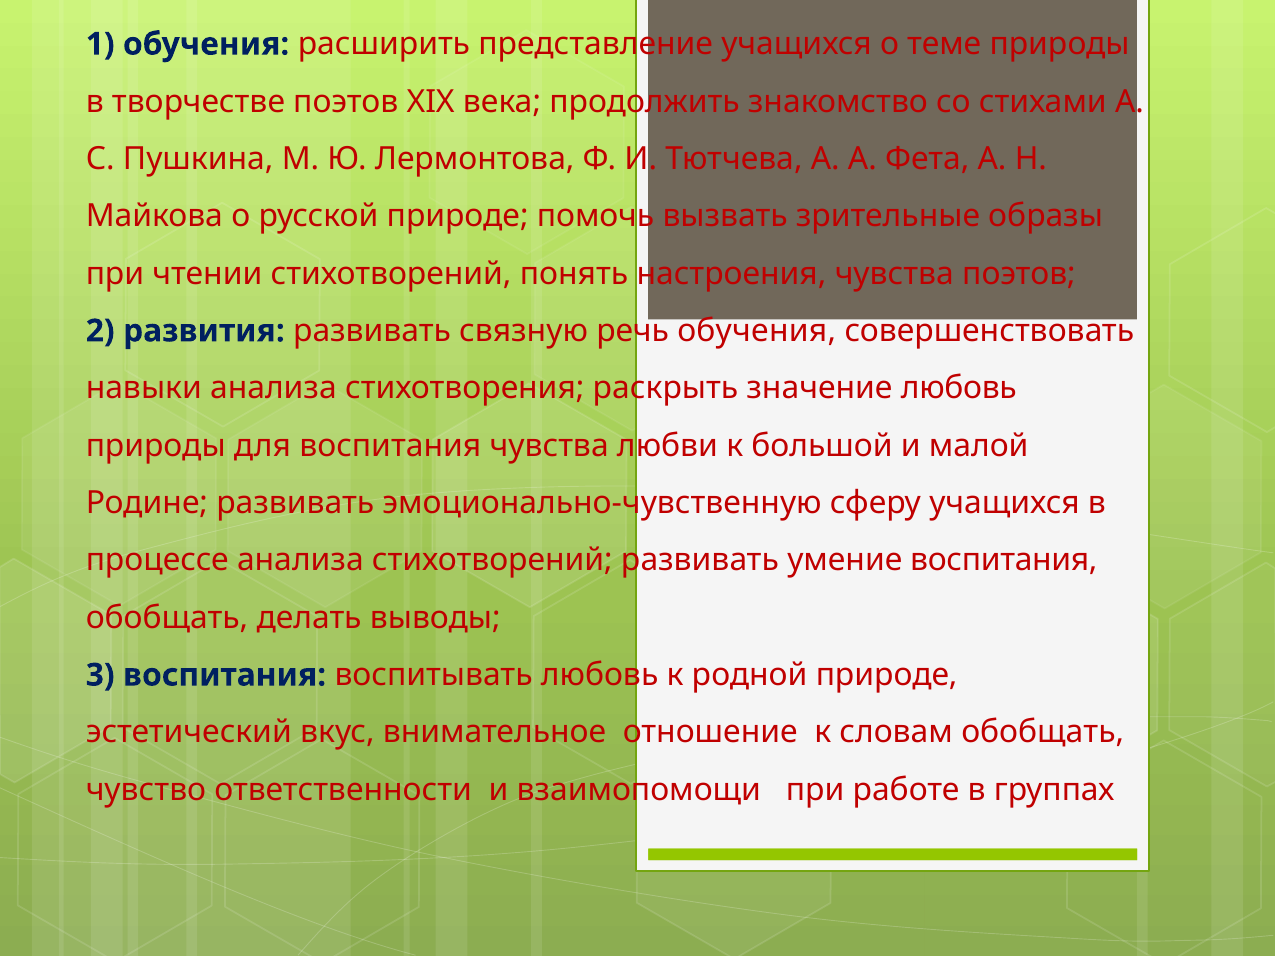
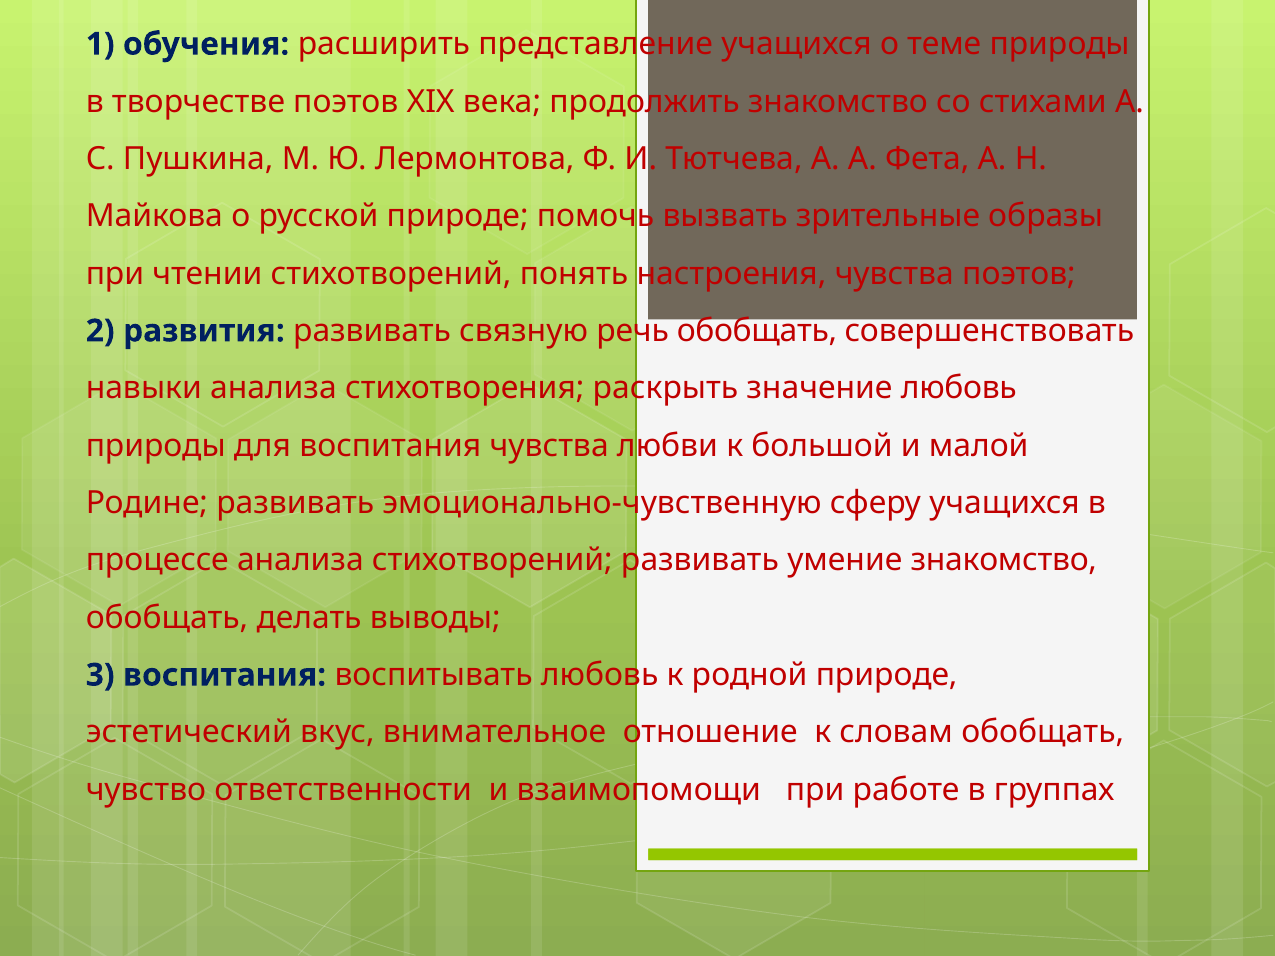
речь обучения: обучения -> обобщать
умение воспитания: воспитания -> знакомство
